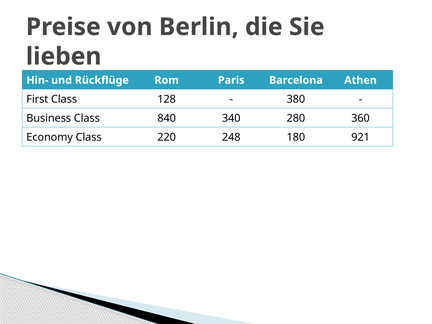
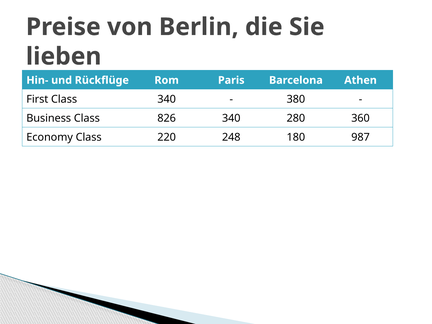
Class 128: 128 -> 340
840: 840 -> 826
921: 921 -> 987
